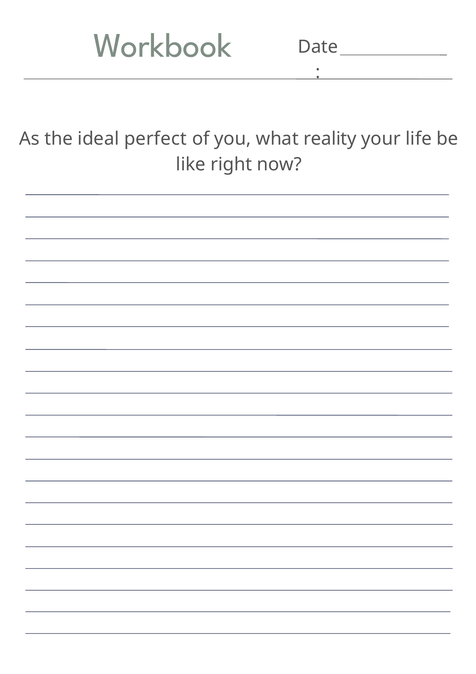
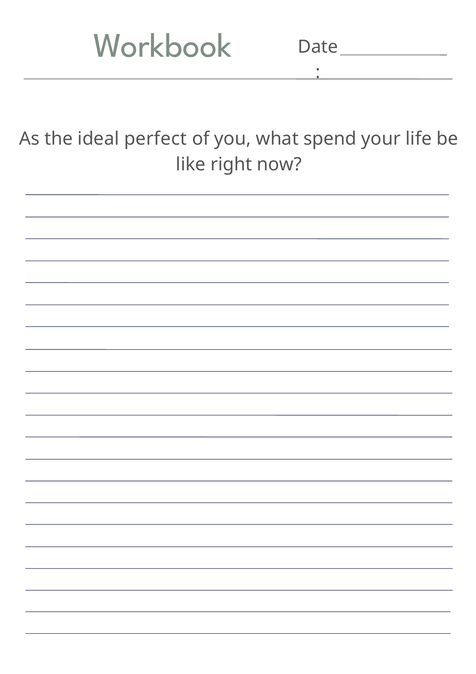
reality: reality -> spend
